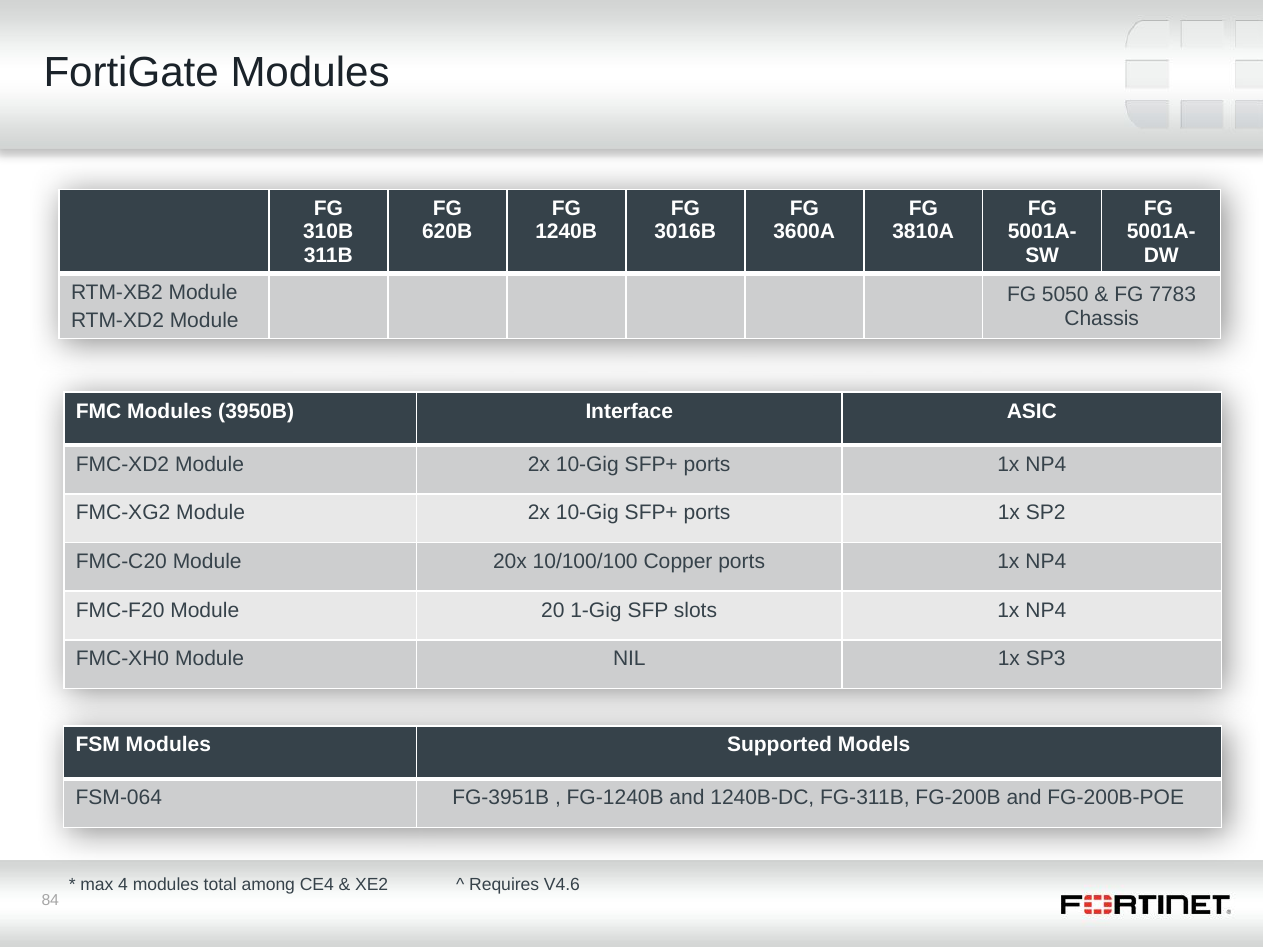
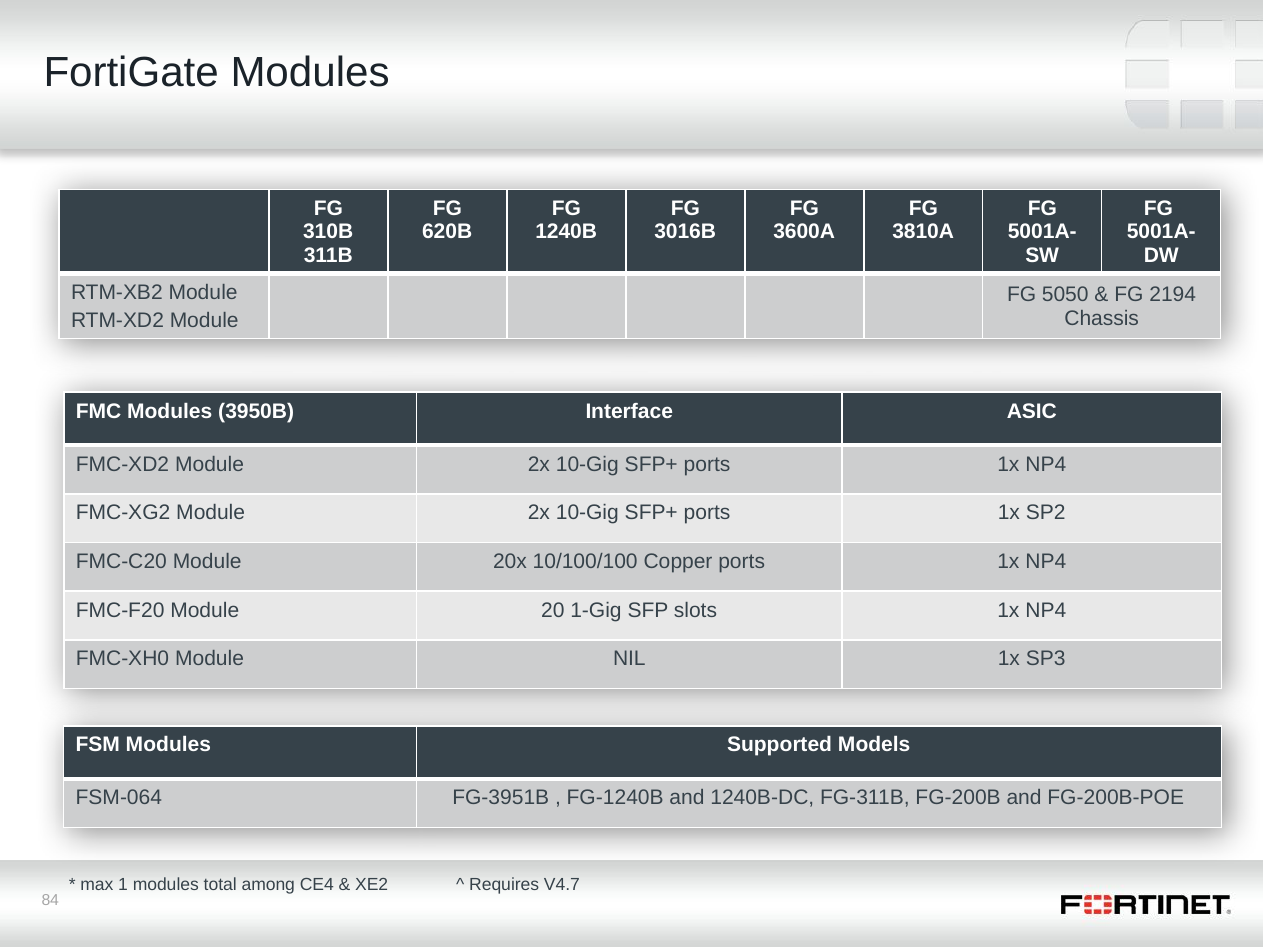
7783: 7783 -> 2194
4: 4 -> 1
V4.6: V4.6 -> V4.7
